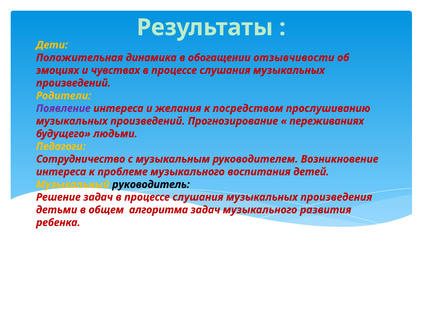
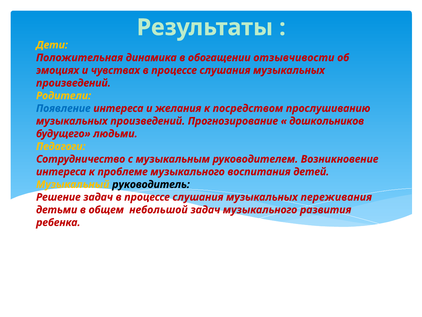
Появление colour: purple -> blue
переживаниях: переживаниях -> дошкольников
произведения: произведения -> переживания
алгоритма: алгоритма -> небольшой
